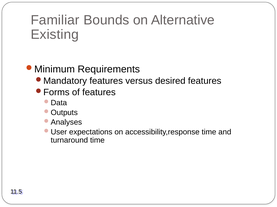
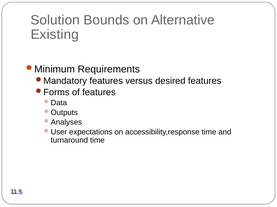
Familiar: Familiar -> Solution
